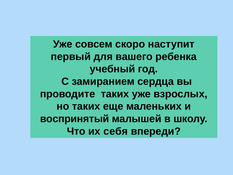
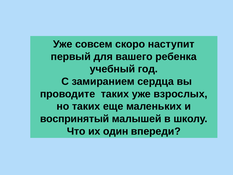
себя: себя -> один
